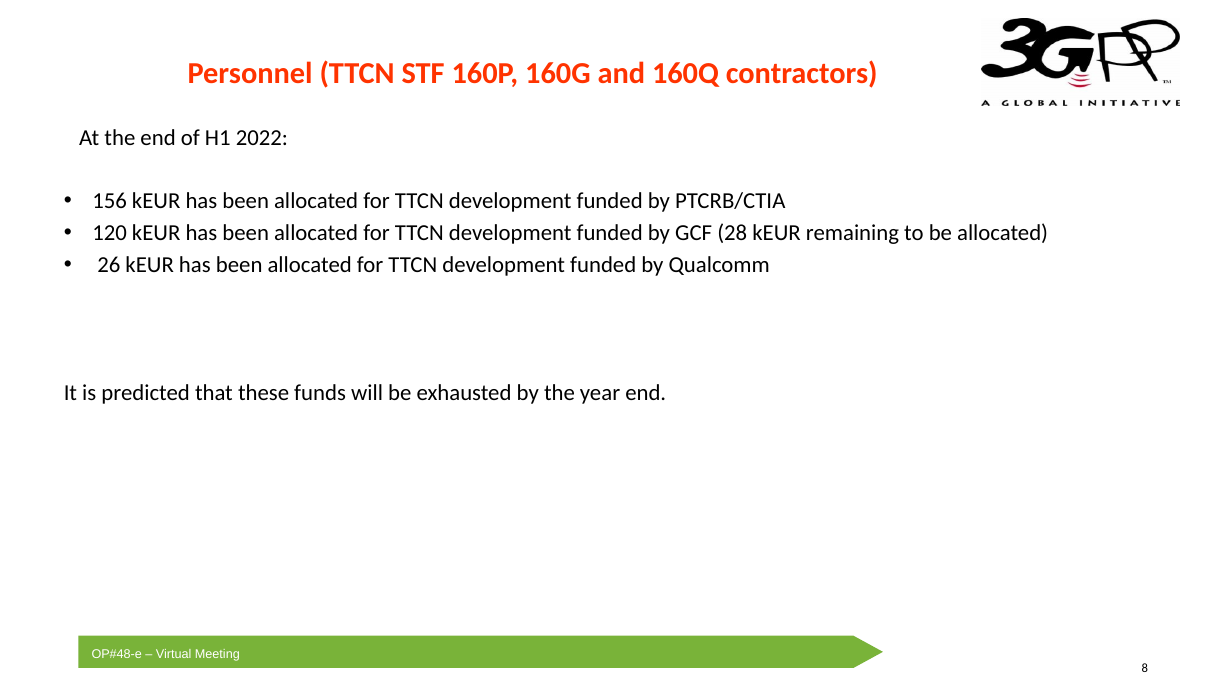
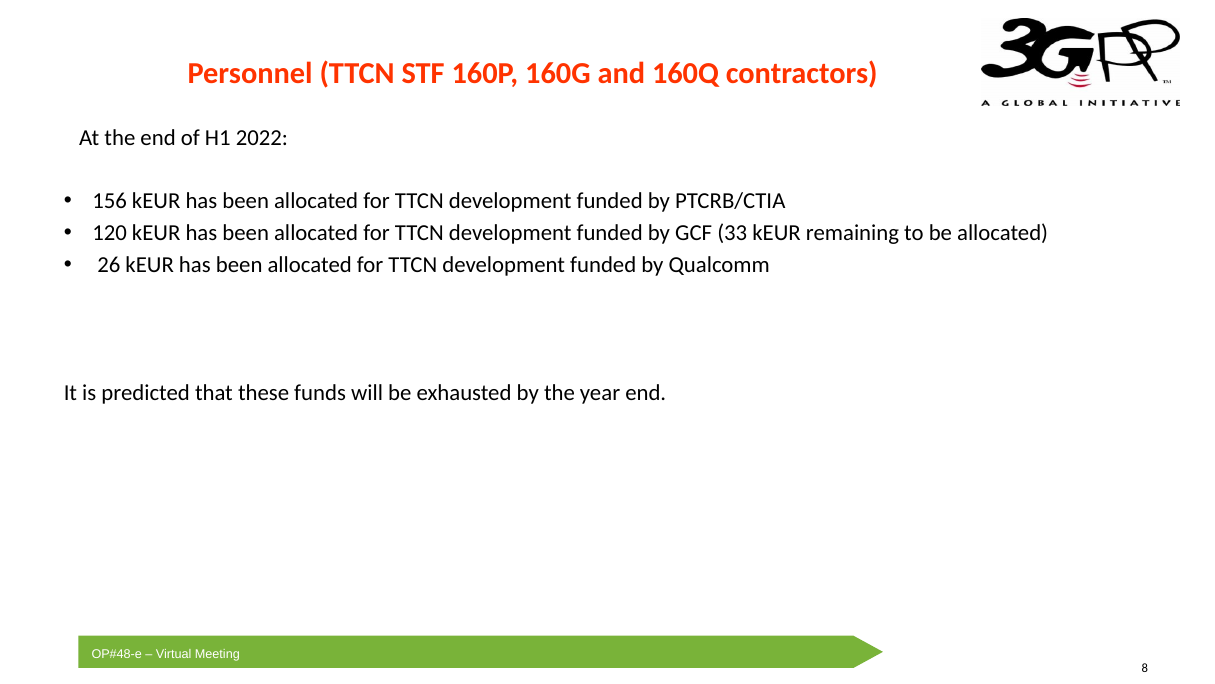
28: 28 -> 33
